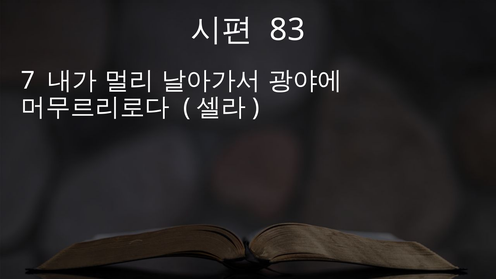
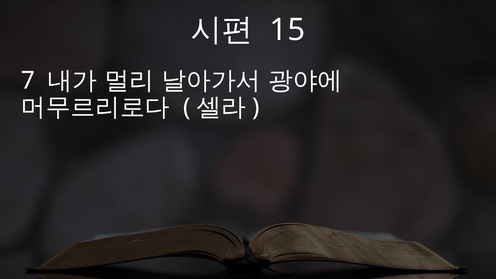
83: 83 -> 15
